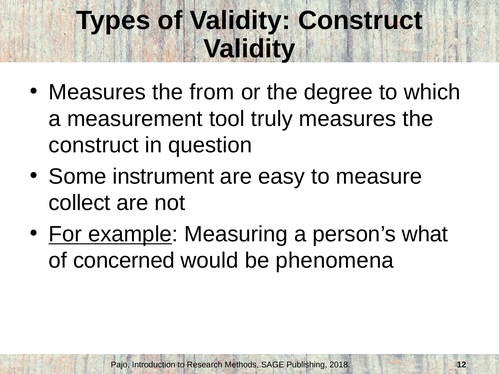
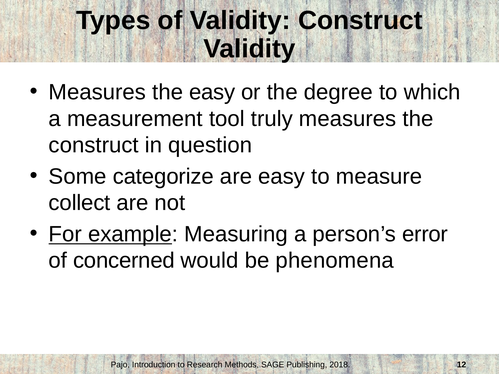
the from: from -> easy
instrument: instrument -> categorize
what: what -> error
